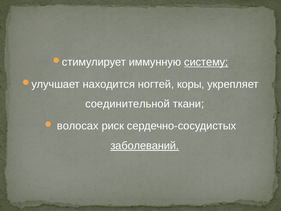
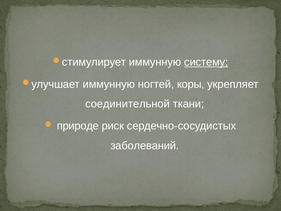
находится at (109, 84): находится -> иммунную
волосах: волосах -> природе
заболеваний underline: present -> none
